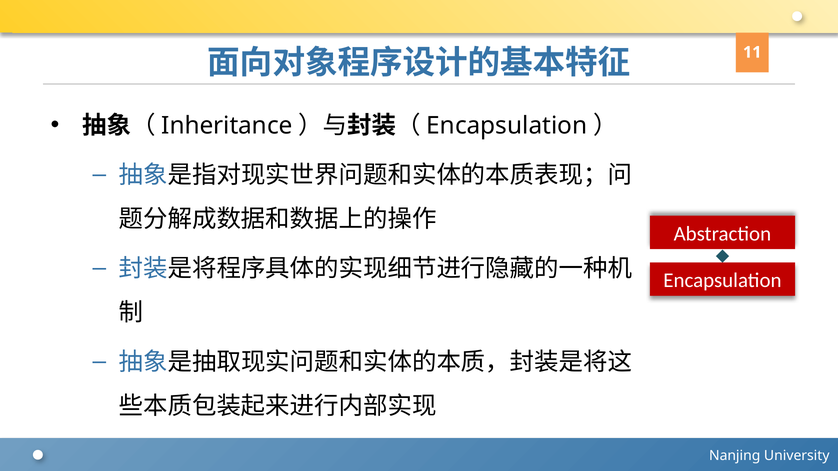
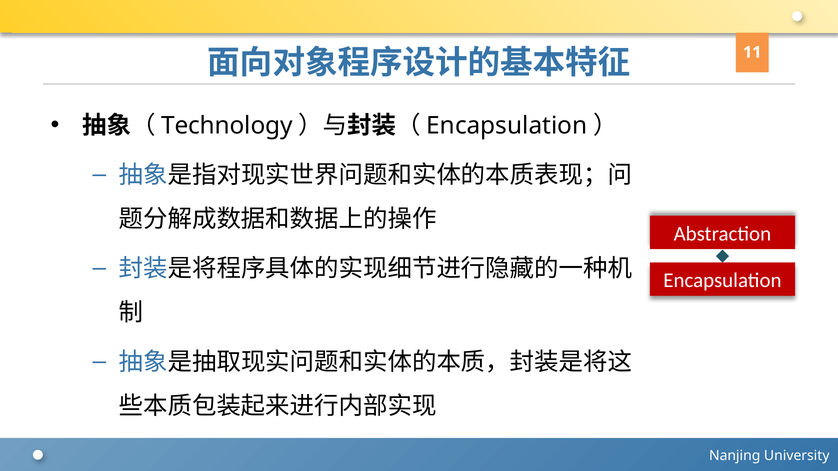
Inheritance: Inheritance -> Technology
